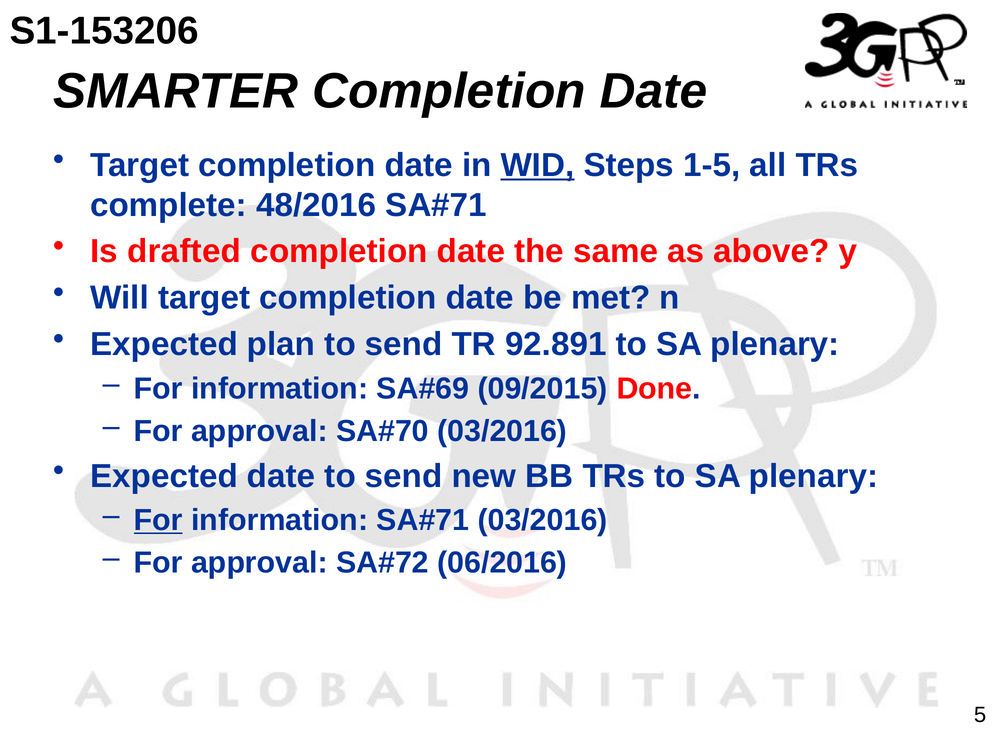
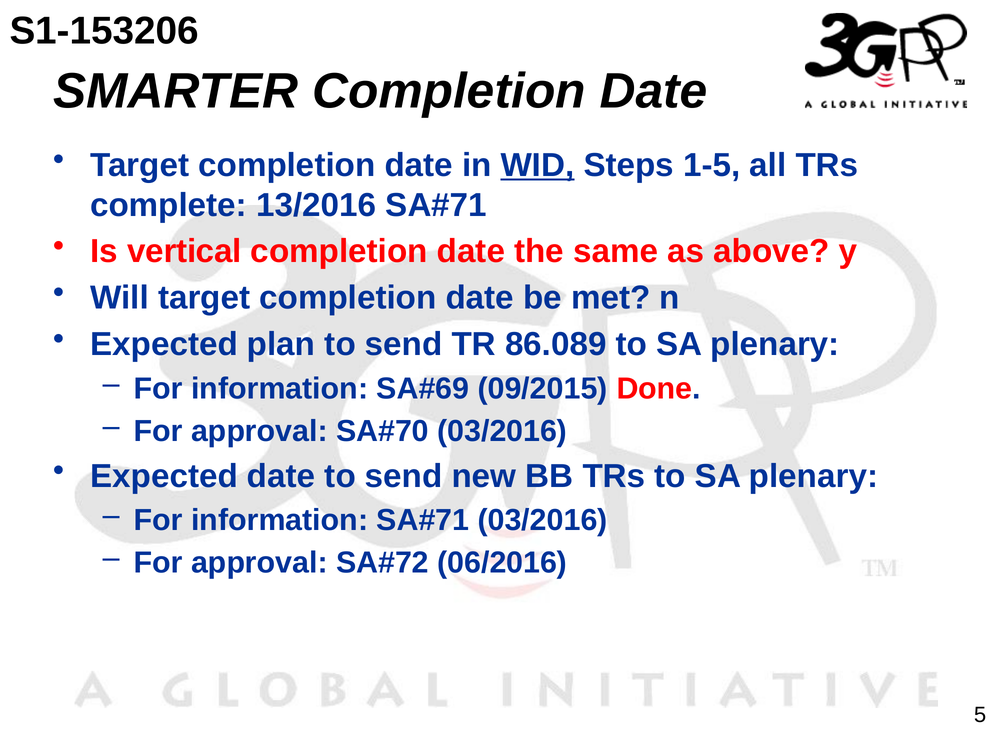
48/2016: 48/2016 -> 13/2016
drafted: drafted -> vertical
92.891: 92.891 -> 86.089
For at (158, 520) underline: present -> none
